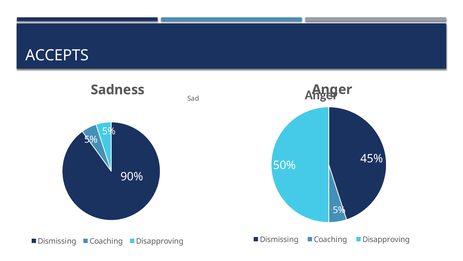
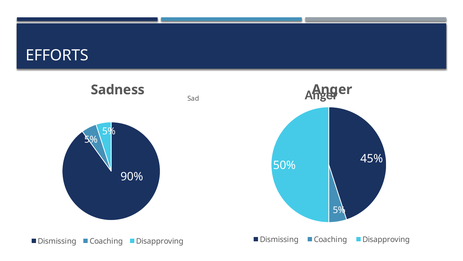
ACCEPTS: ACCEPTS -> EFFORTS
